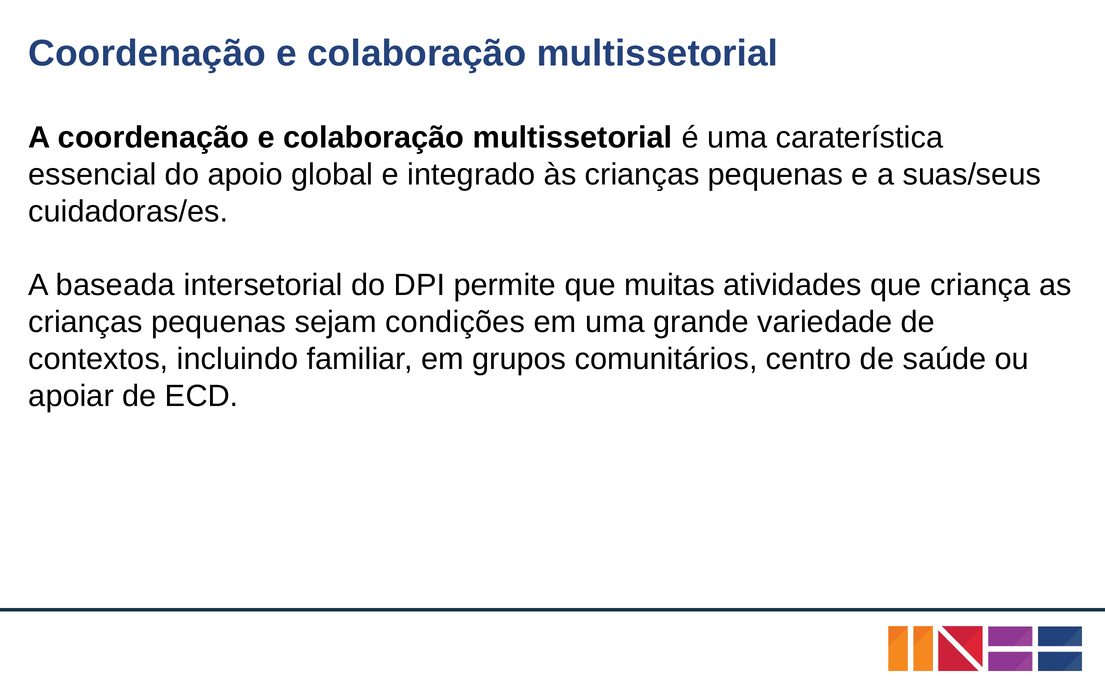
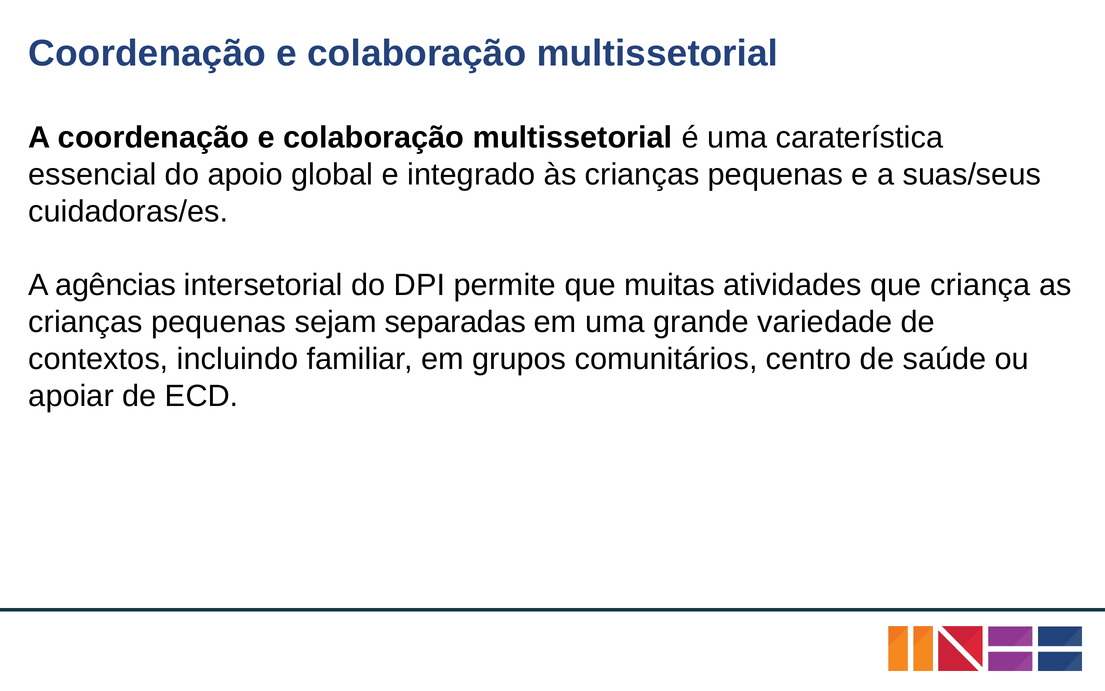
baseada: baseada -> agências
condições: condições -> separadas
